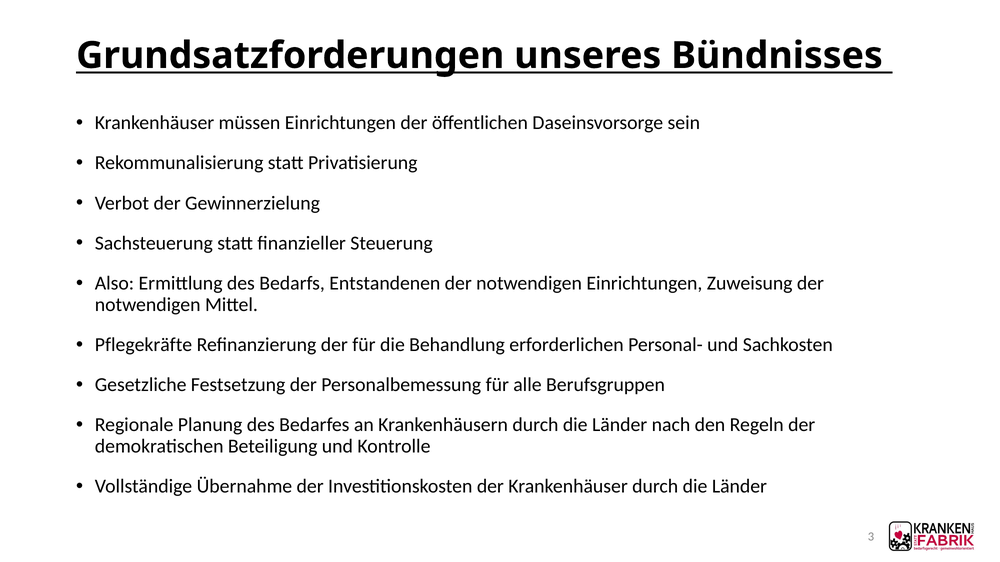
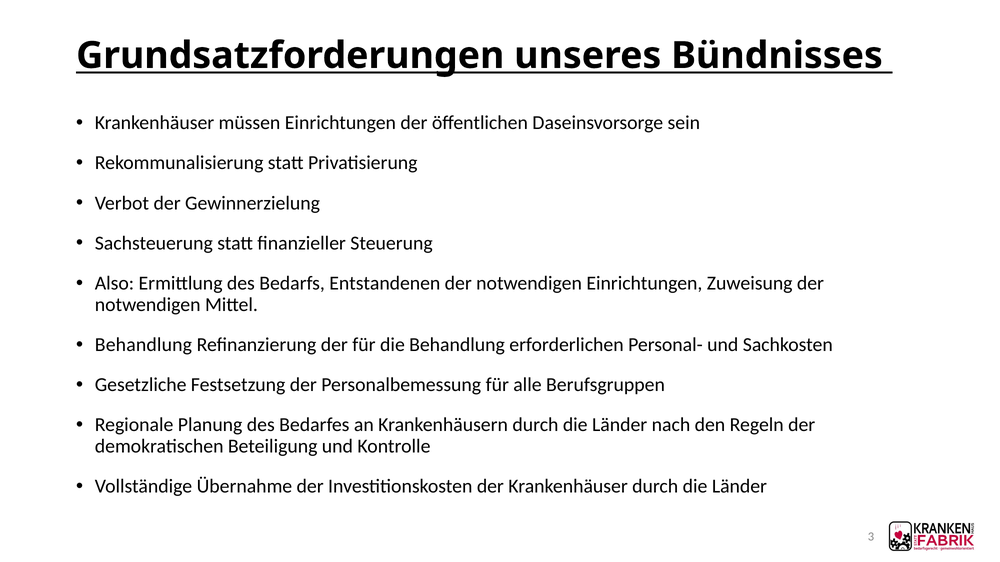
Pflegekräfte at (144, 345): Pflegekräfte -> Behandlung
